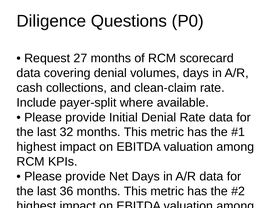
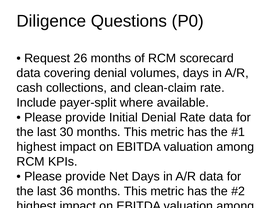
27: 27 -> 26
32: 32 -> 30
